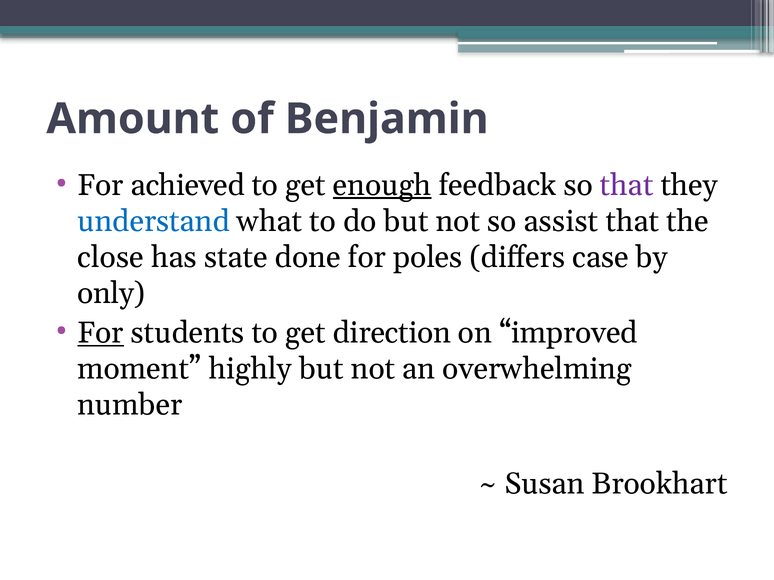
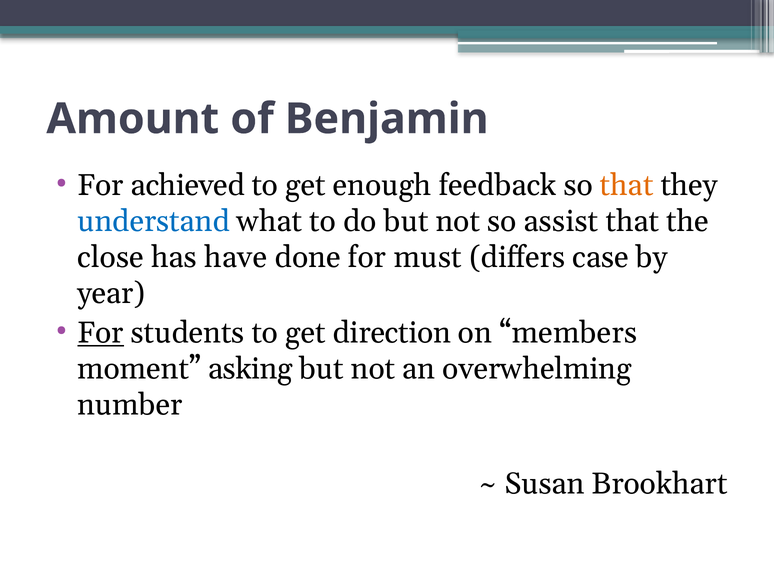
enough underline: present -> none
that at (627, 185) colour: purple -> orange
state: state -> have
poles: poles -> must
only: only -> year
improved: improved -> members
highly: highly -> asking
